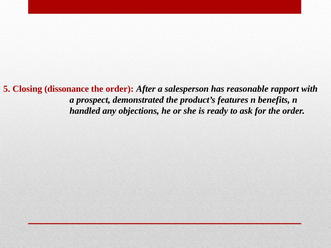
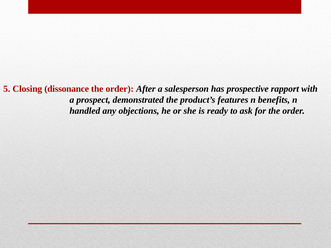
reasonable: reasonable -> prospective
